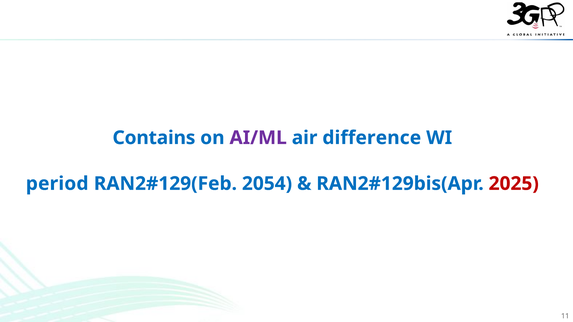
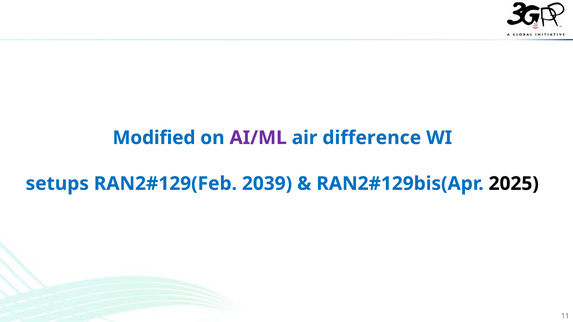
Contains: Contains -> Modified
period: period -> setups
2054: 2054 -> 2039
2025 colour: red -> black
